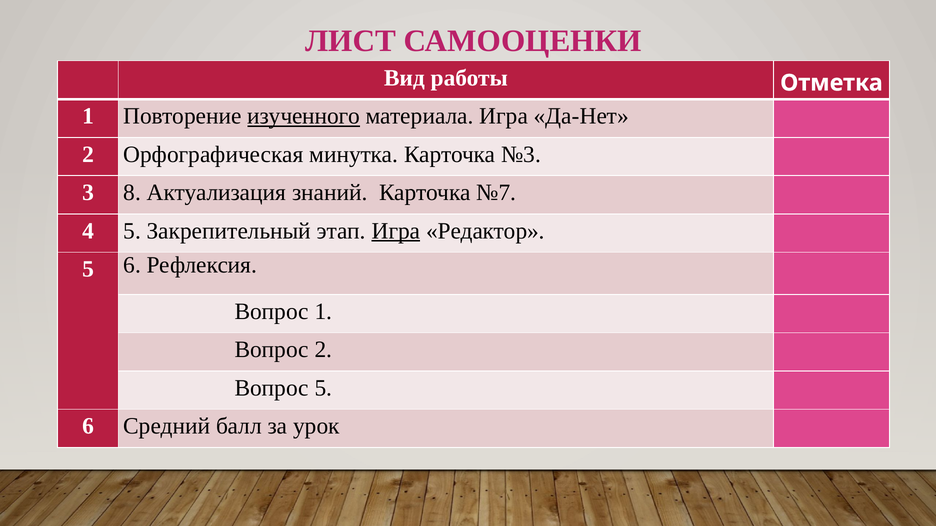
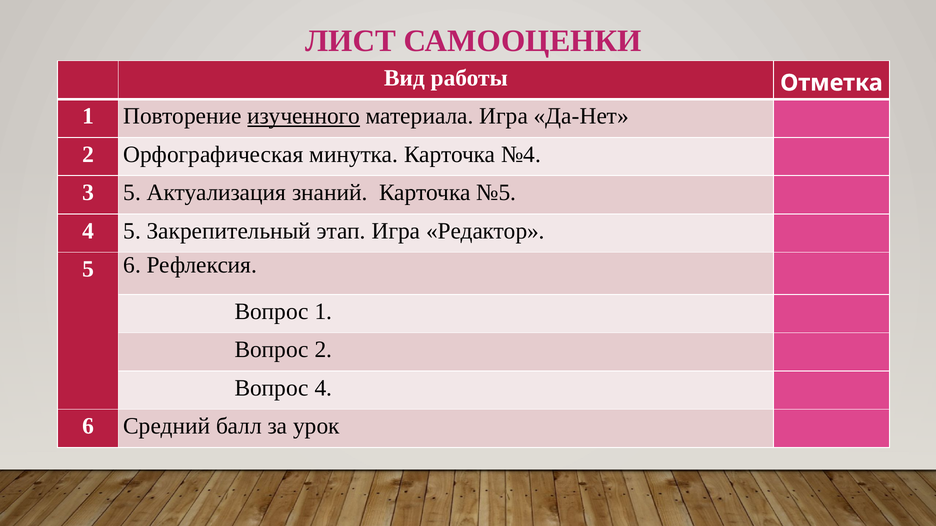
№3: №3 -> №4
3 8: 8 -> 5
№7: №7 -> №5
Игра at (396, 231) underline: present -> none
Вопрос 5: 5 -> 4
